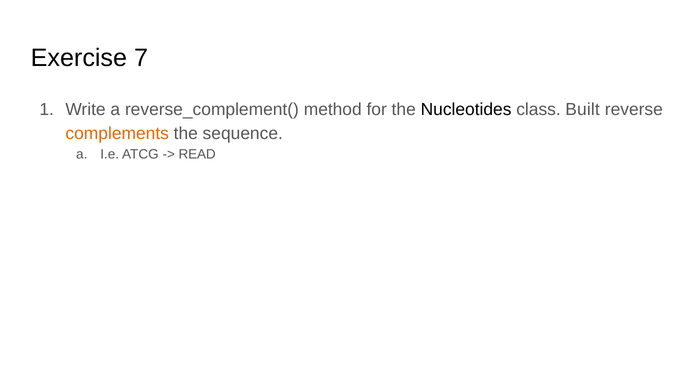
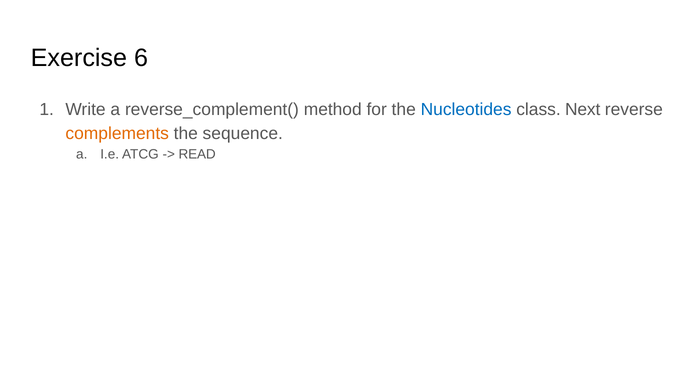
7: 7 -> 6
Nucleotides colour: black -> blue
Built: Built -> Next
